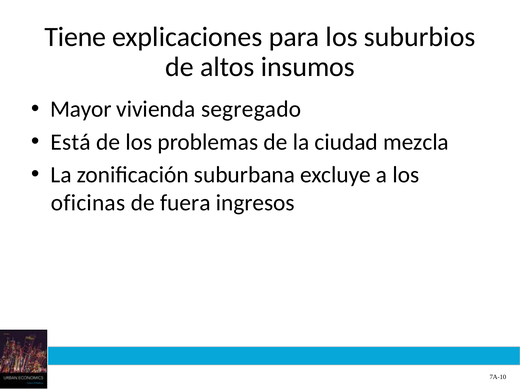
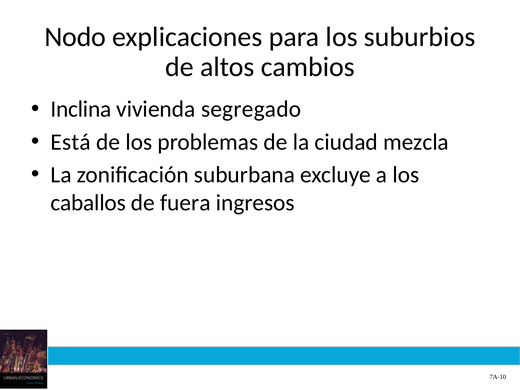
Tiene: Tiene -> Nodo
insumos: insumos -> cambios
Mayor: Mayor -> Inclina
oficinas: oficinas -> caballos
